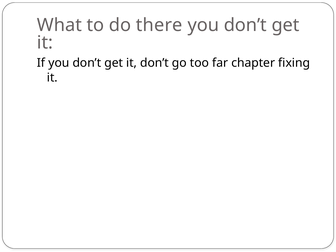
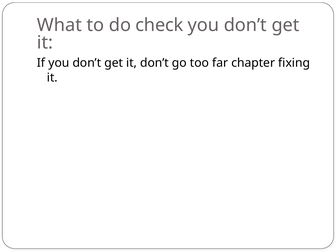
there: there -> check
